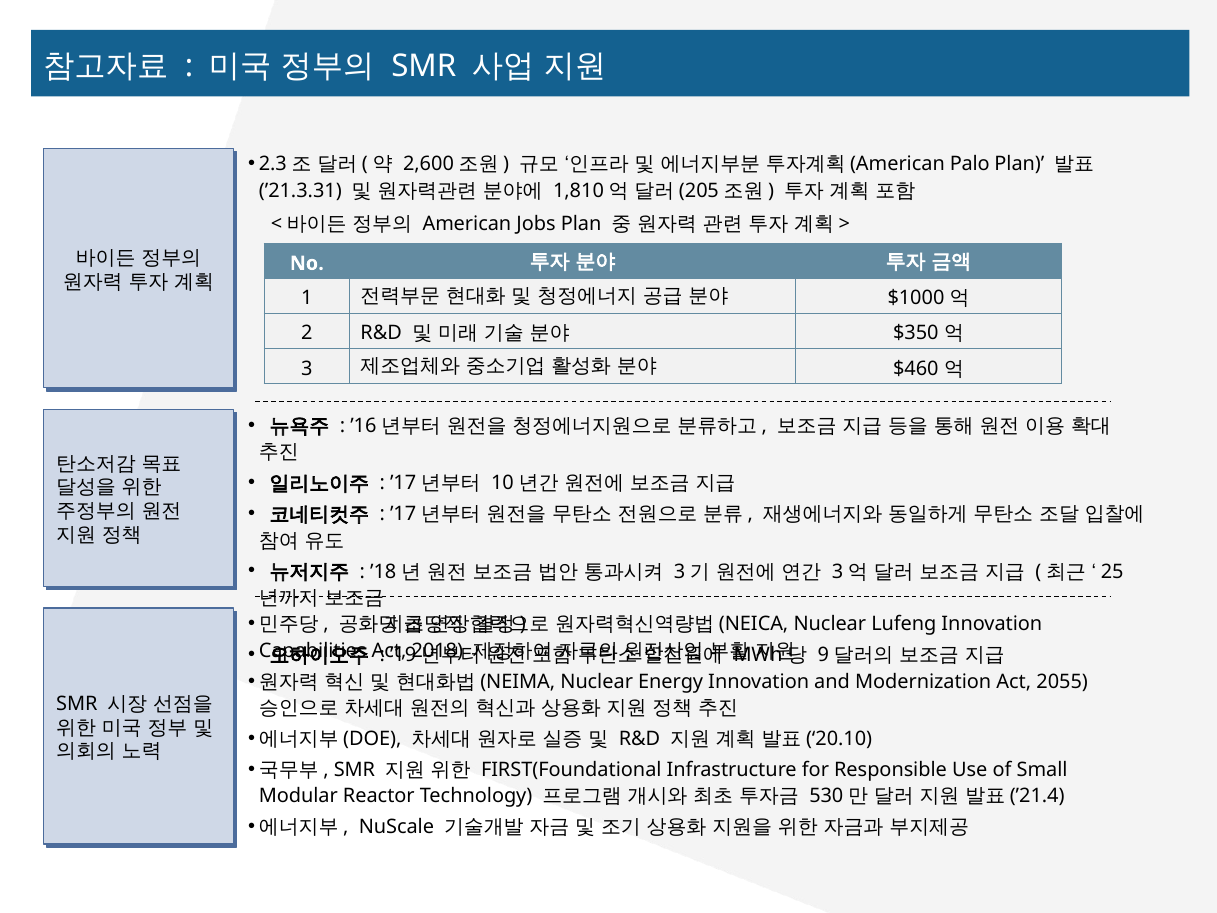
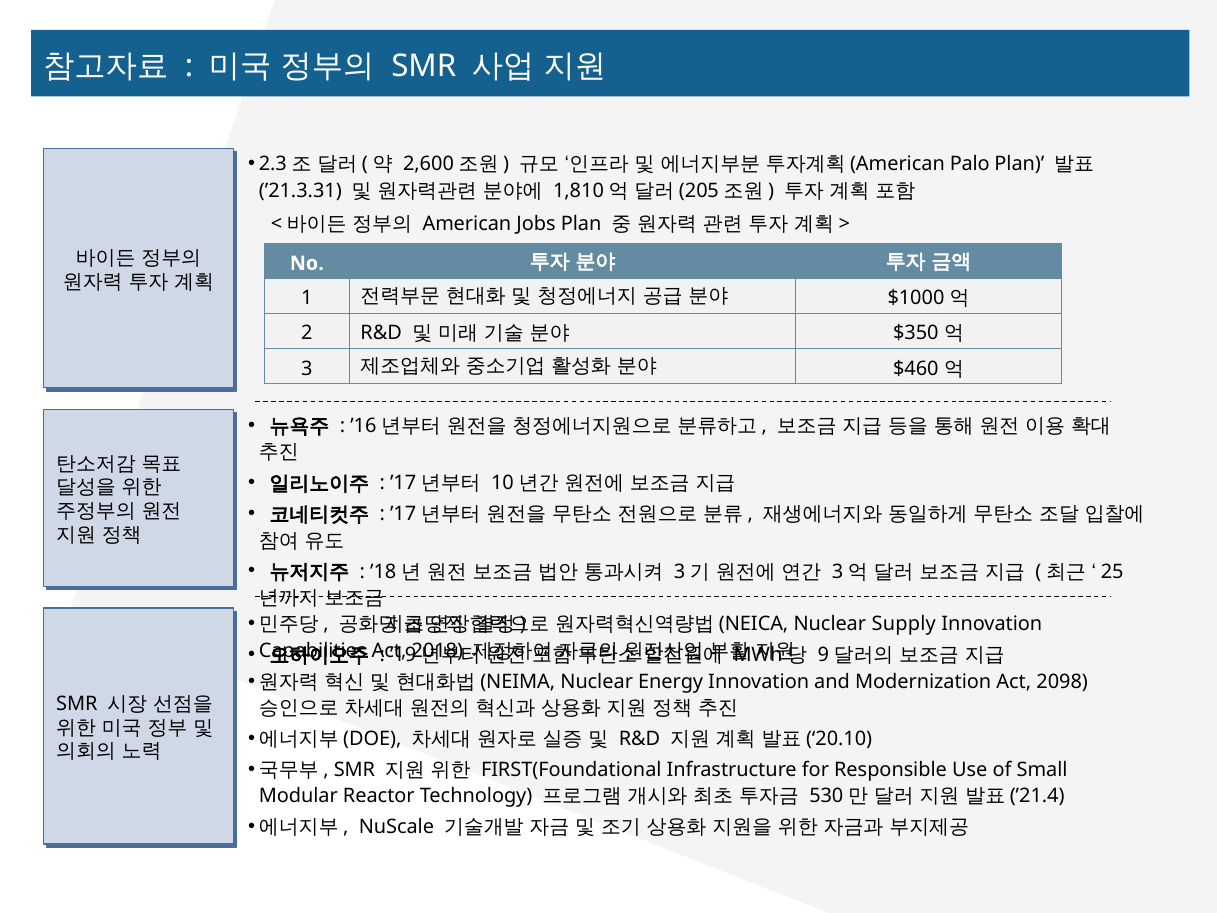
Lufeng: Lufeng -> Supply
2055: 2055 -> 2098
